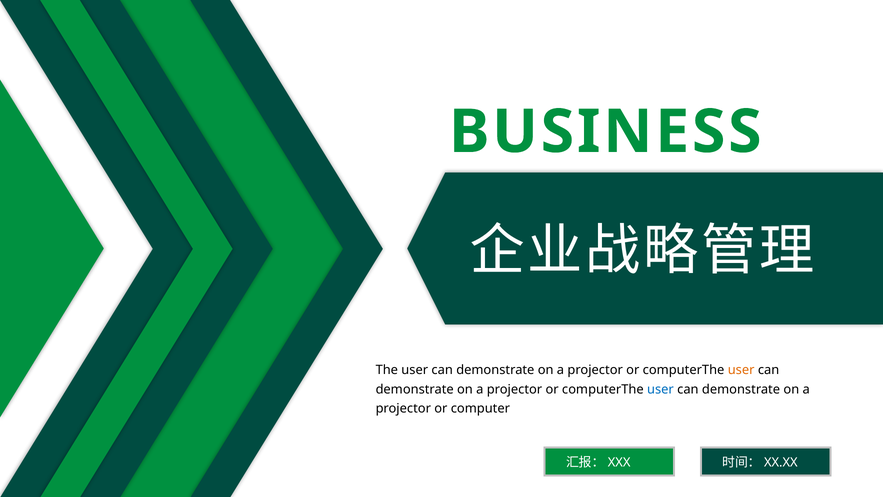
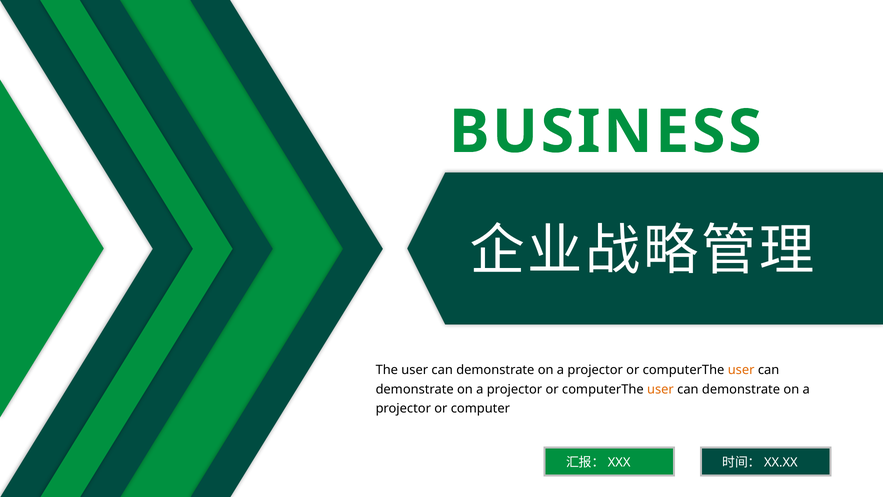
user at (660, 389) colour: blue -> orange
